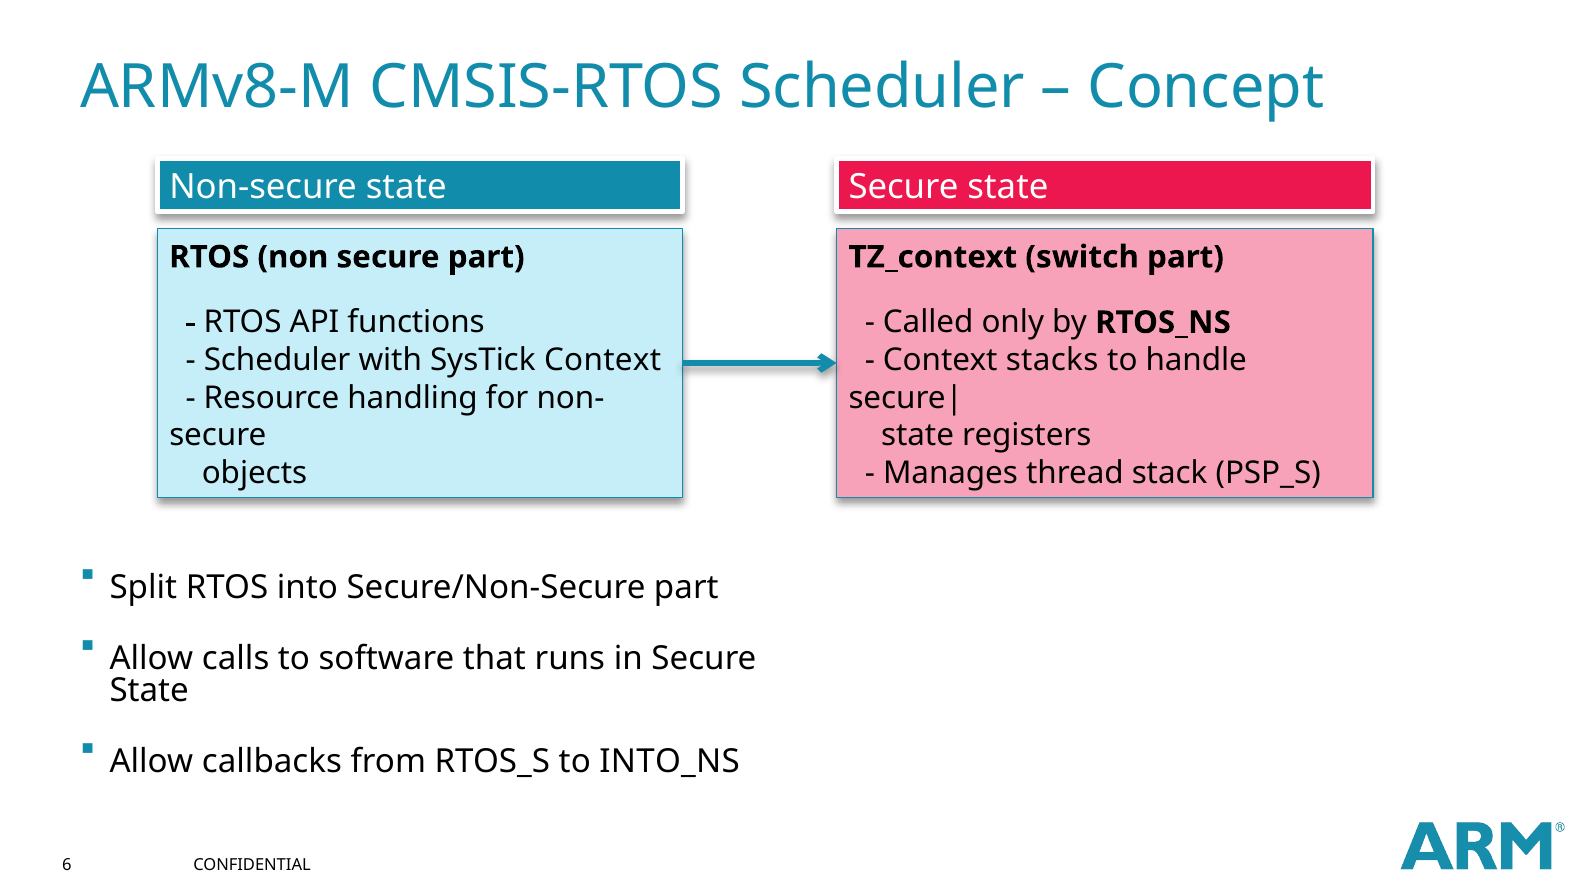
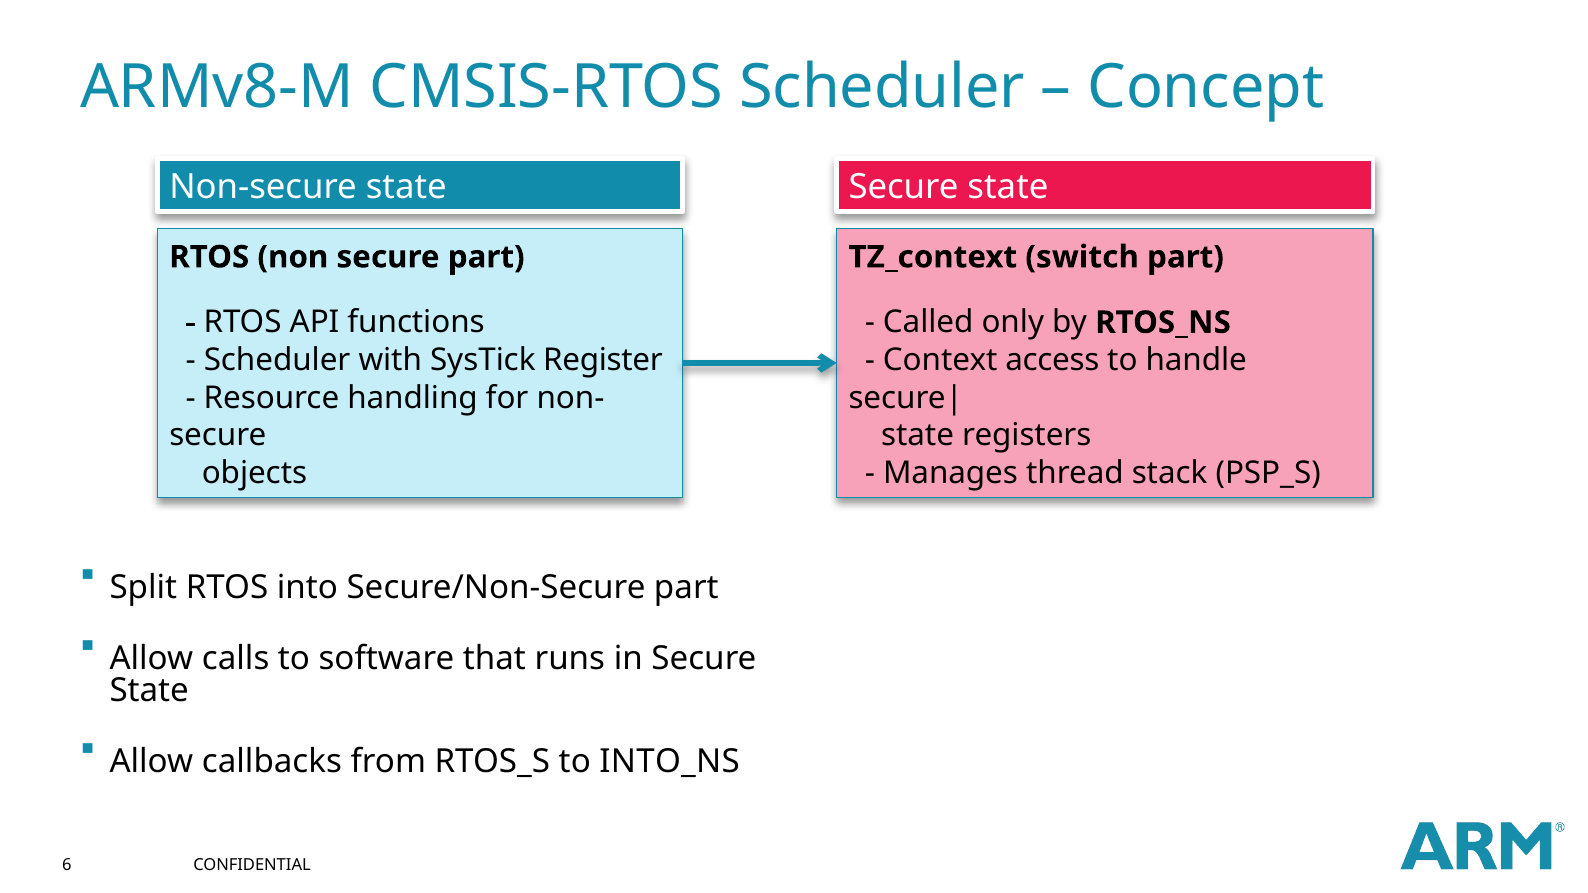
SysTick Context: Context -> Register
stacks: stacks -> access
